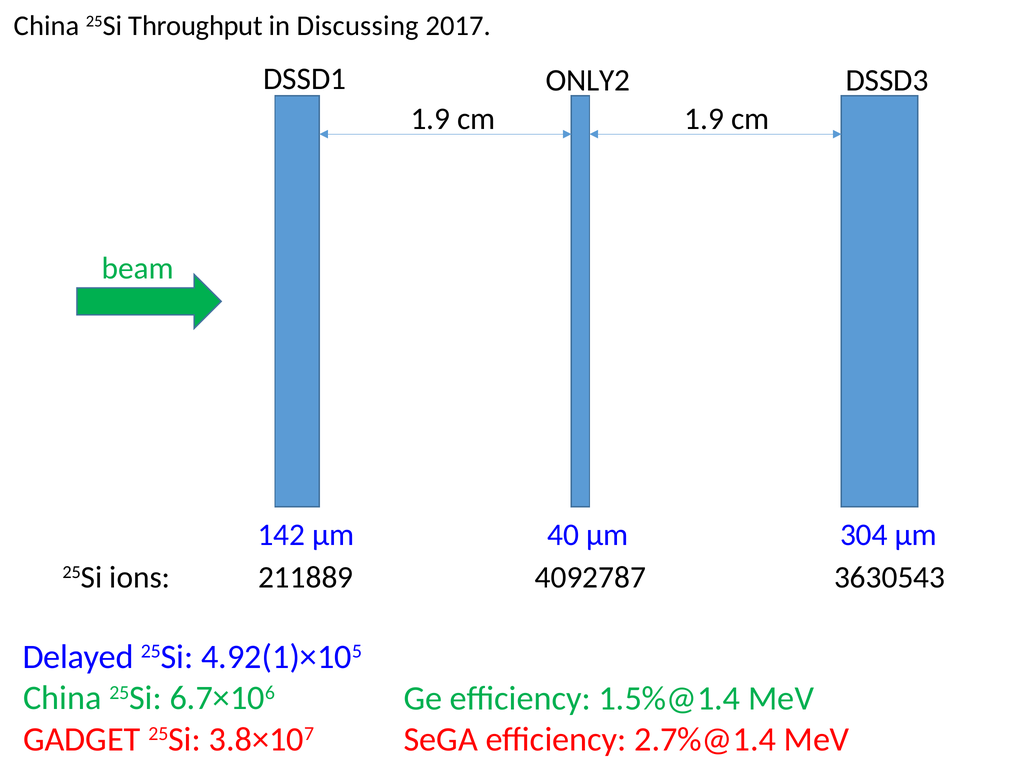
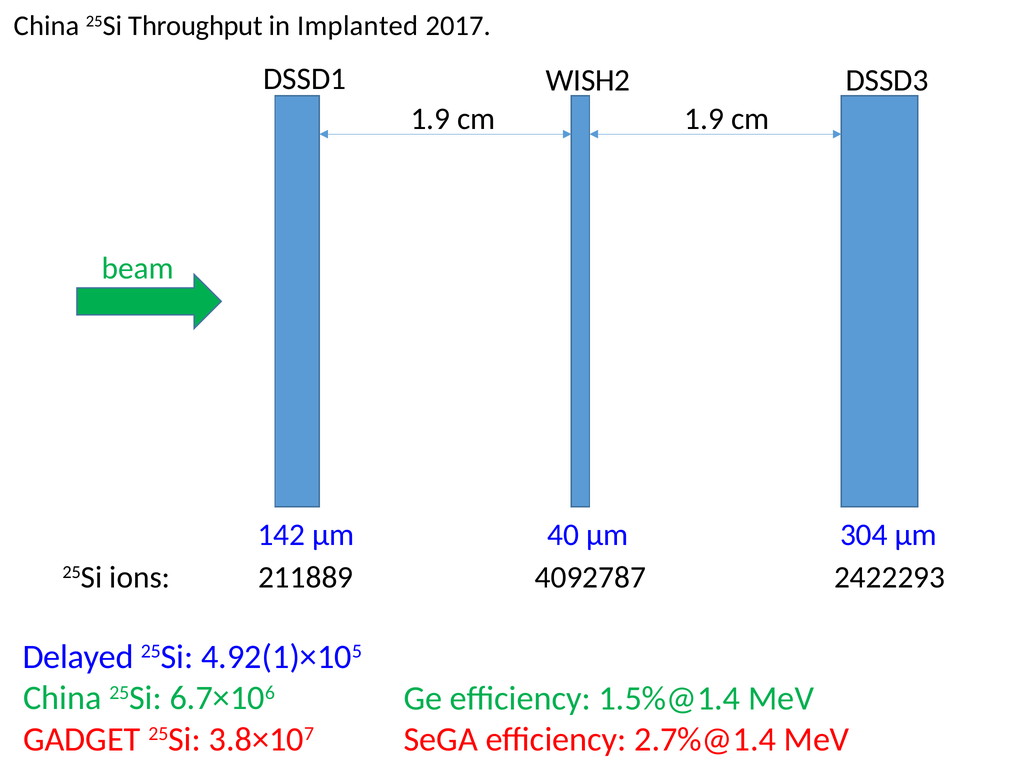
Discussing: Discussing -> Implanted
ONLY2: ONLY2 -> WISH2
3630543: 3630543 -> 2422293
